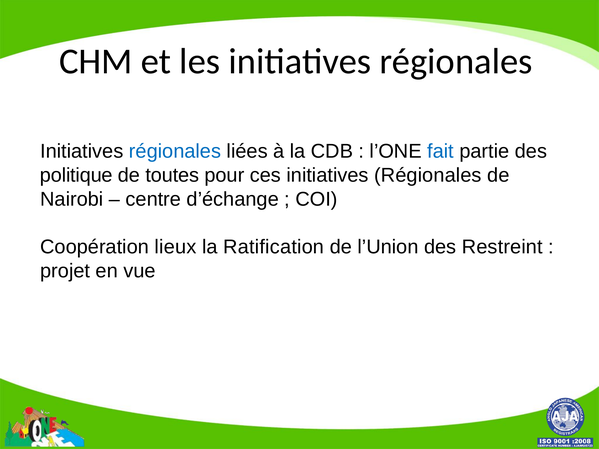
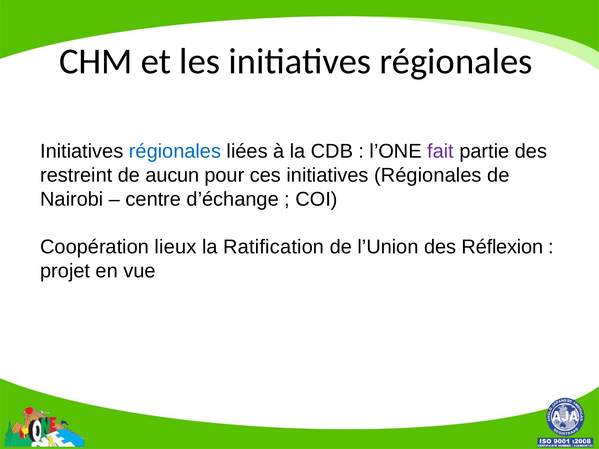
fait colour: blue -> purple
politique: politique -> restreint
toutes: toutes -> aucun
Restreint: Restreint -> Réflexion
